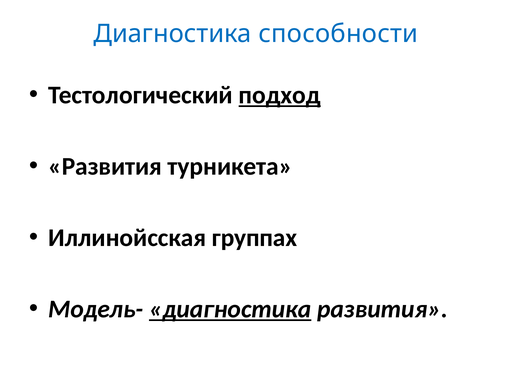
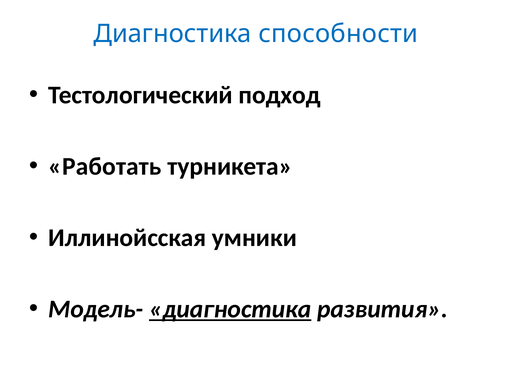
подход underline: present -> none
Развития at (105, 167): Развития -> Работать
группах: группах -> умники
